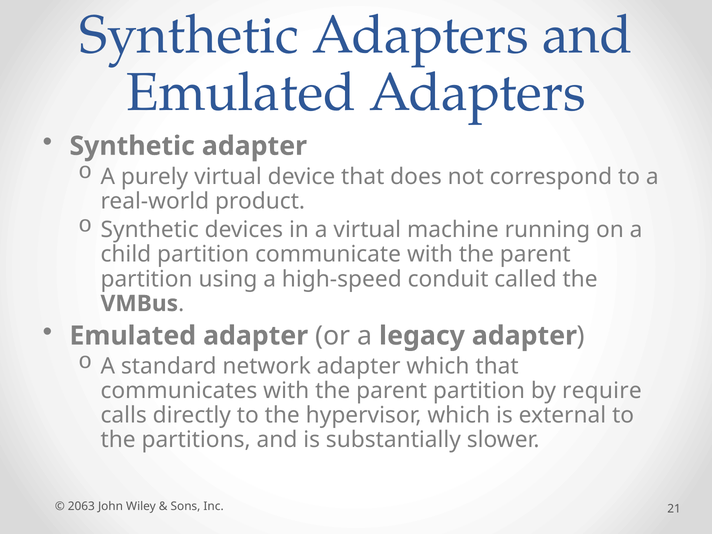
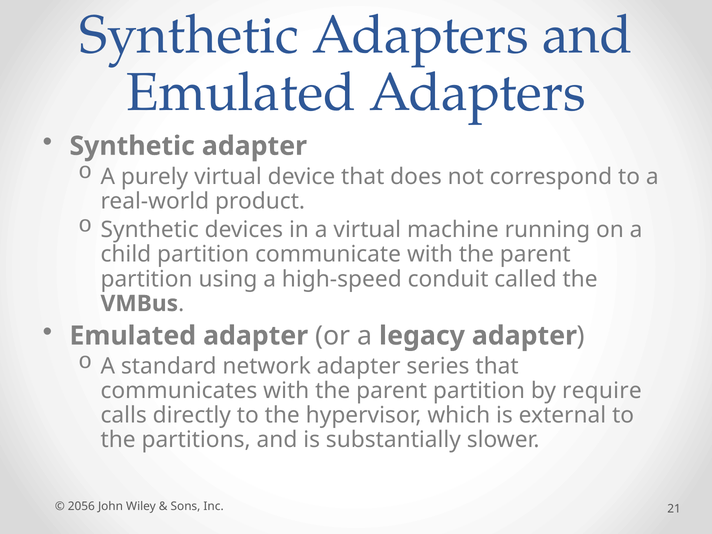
adapter which: which -> series
2063: 2063 -> 2056
